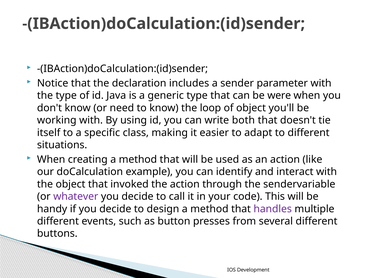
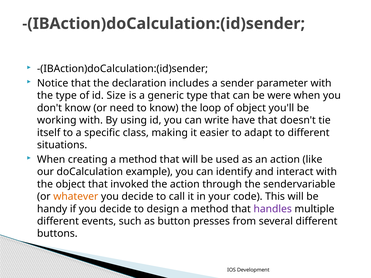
Java: Java -> Size
both: both -> have
whatever colour: purple -> orange
